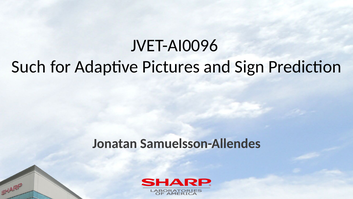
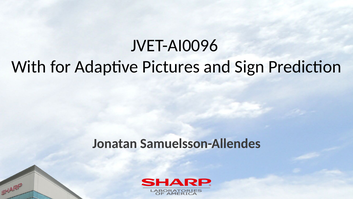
Such: Such -> With
